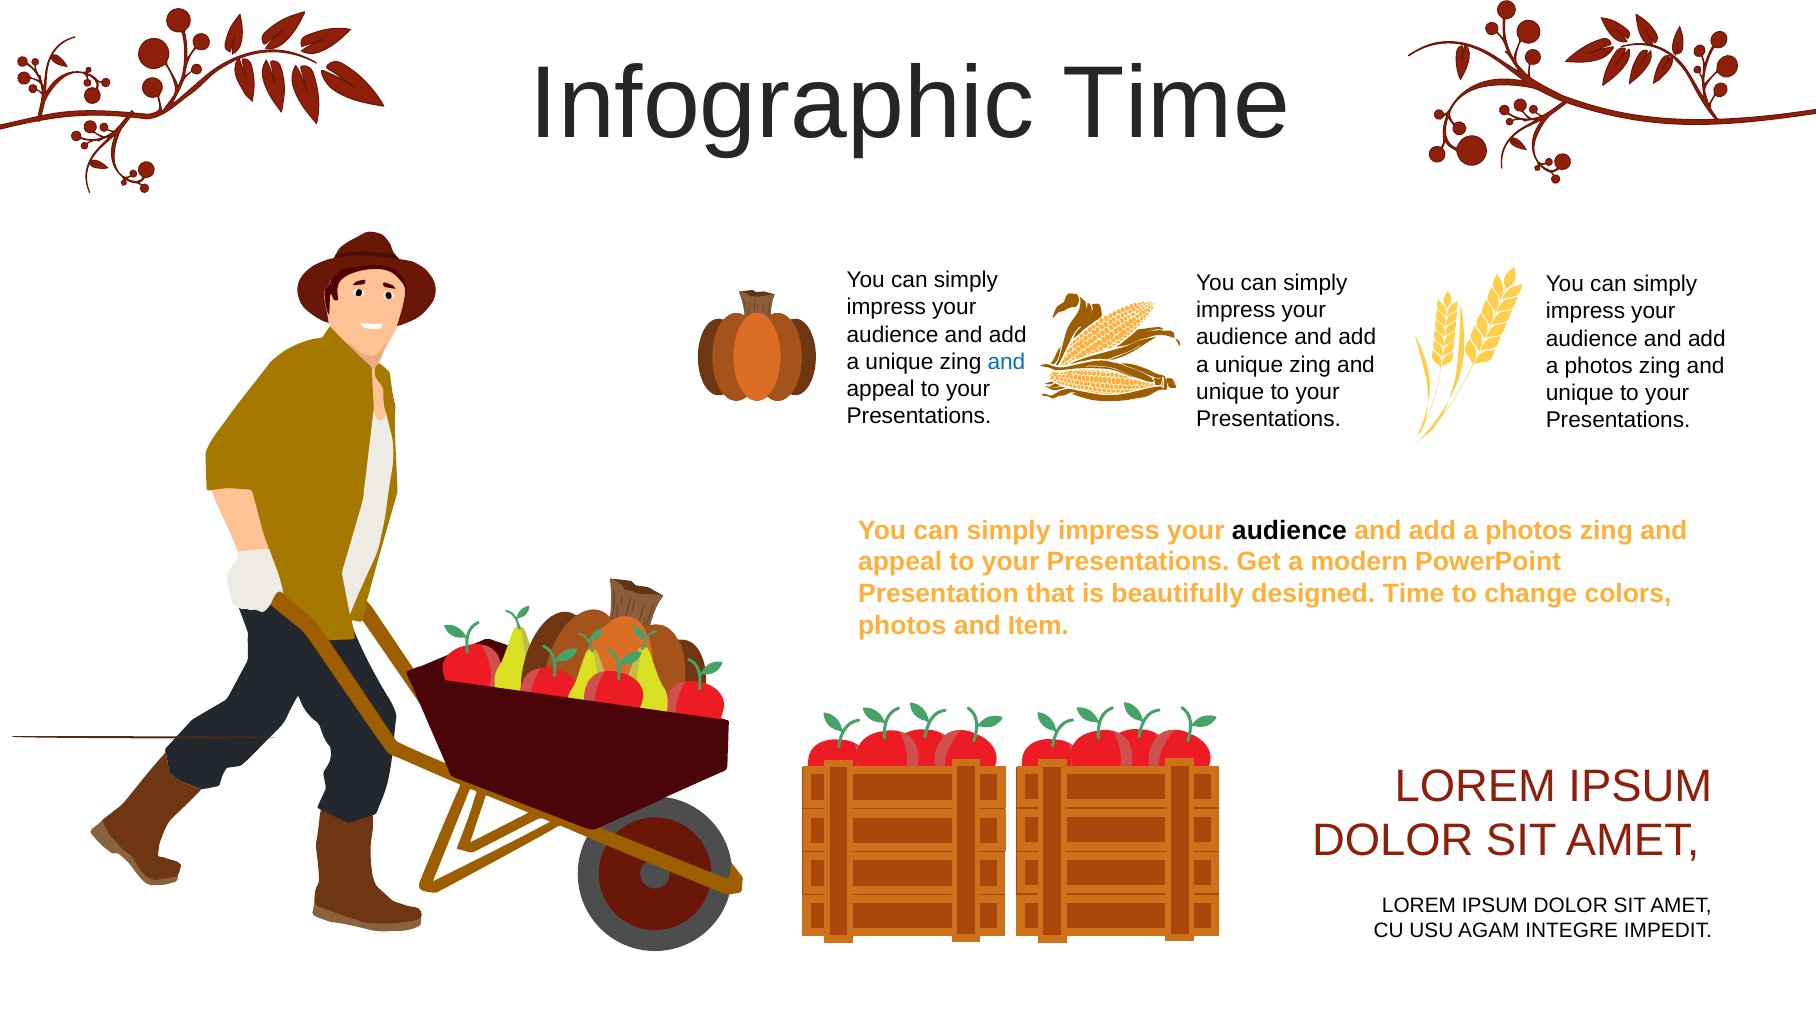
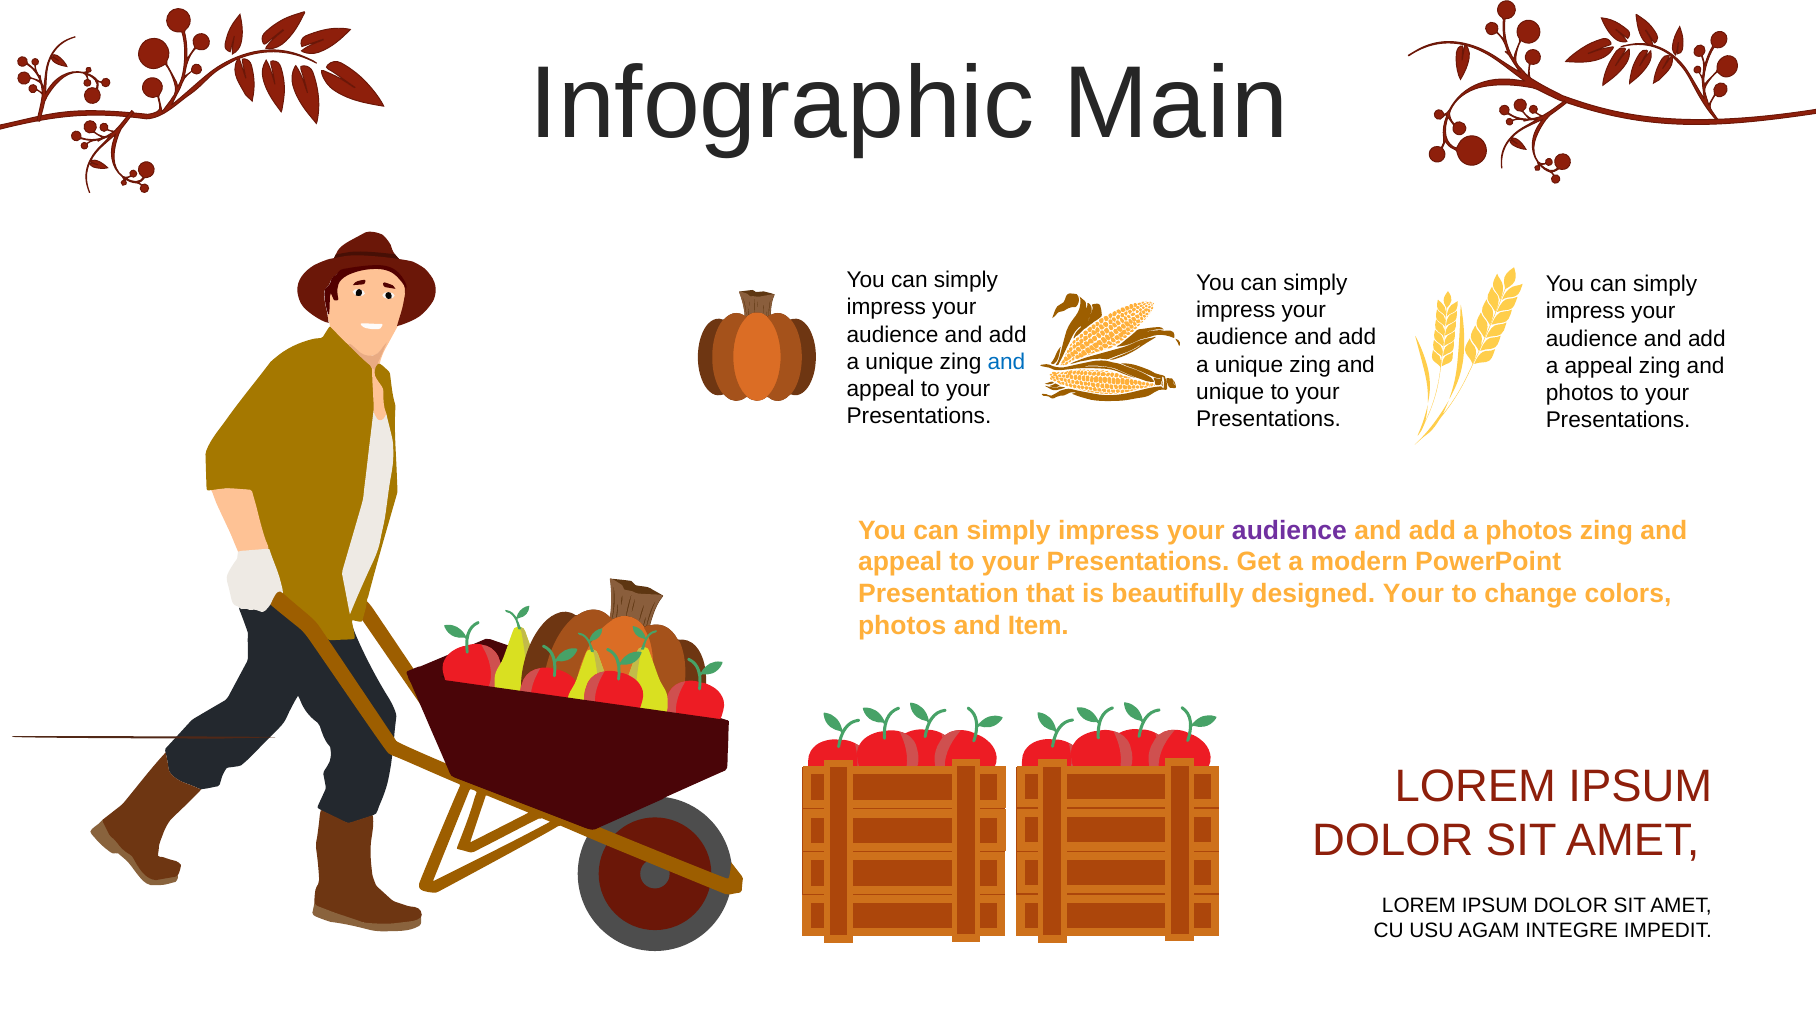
Infographic Time: Time -> Main
photos at (1599, 366): photos -> appeal
unique at (1580, 393): unique -> photos
audience at (1289, 530) colour: black -> purple
designed Time: Time -> Your
